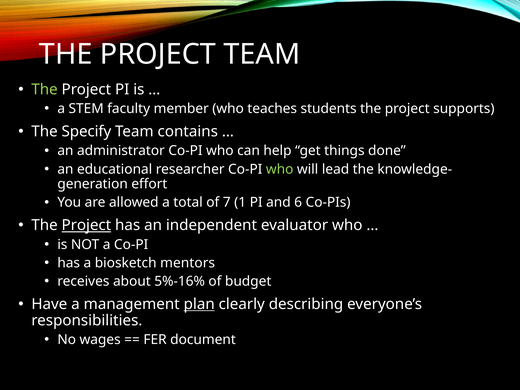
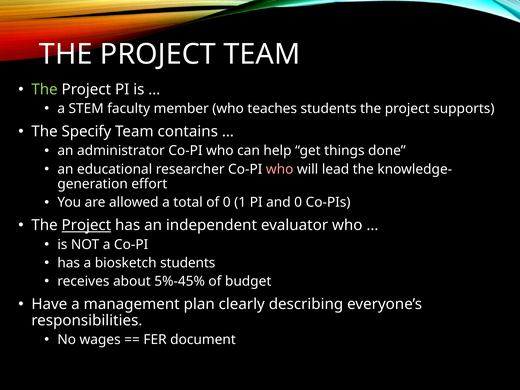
who at (280, 169) colour: light green -> pink
of 7: 7 -> 0
and 6: 6 -> 0
biosketch mentors: mentors -> students
5%-16%: 5%-16% -> 5%-45%
plan underline: present -> none
